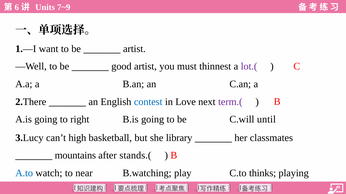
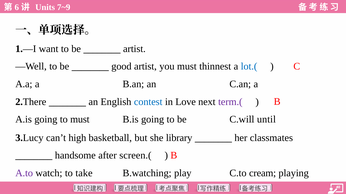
lot.( colour: purple -> blue
to right: right -> must
mountains: mountains -> handsome
stands.(: stands.( -> screen.(
A.to colour: blue -> purple
near: near -> take
thinks: thinks -> cream
